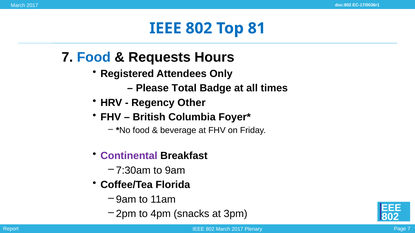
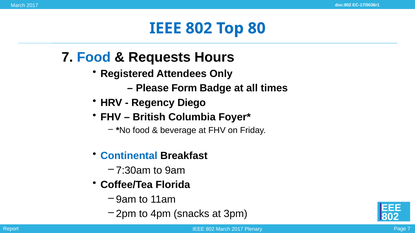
81: 81 -> 80
Total: Total -> Form
Other: Other -> Diego
Continental colour: purple -> blue
